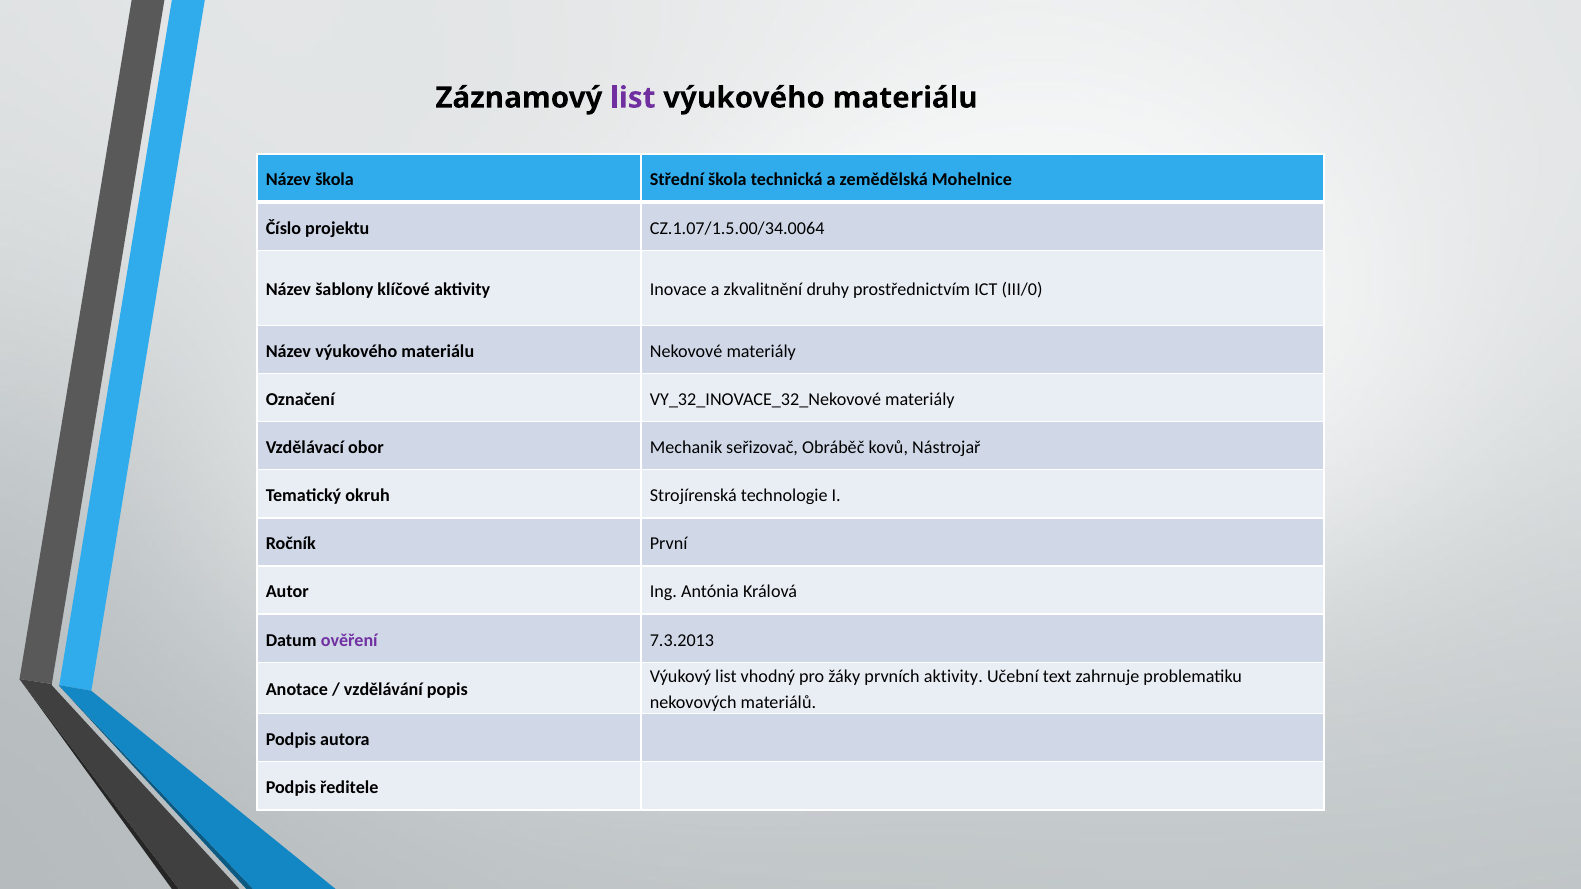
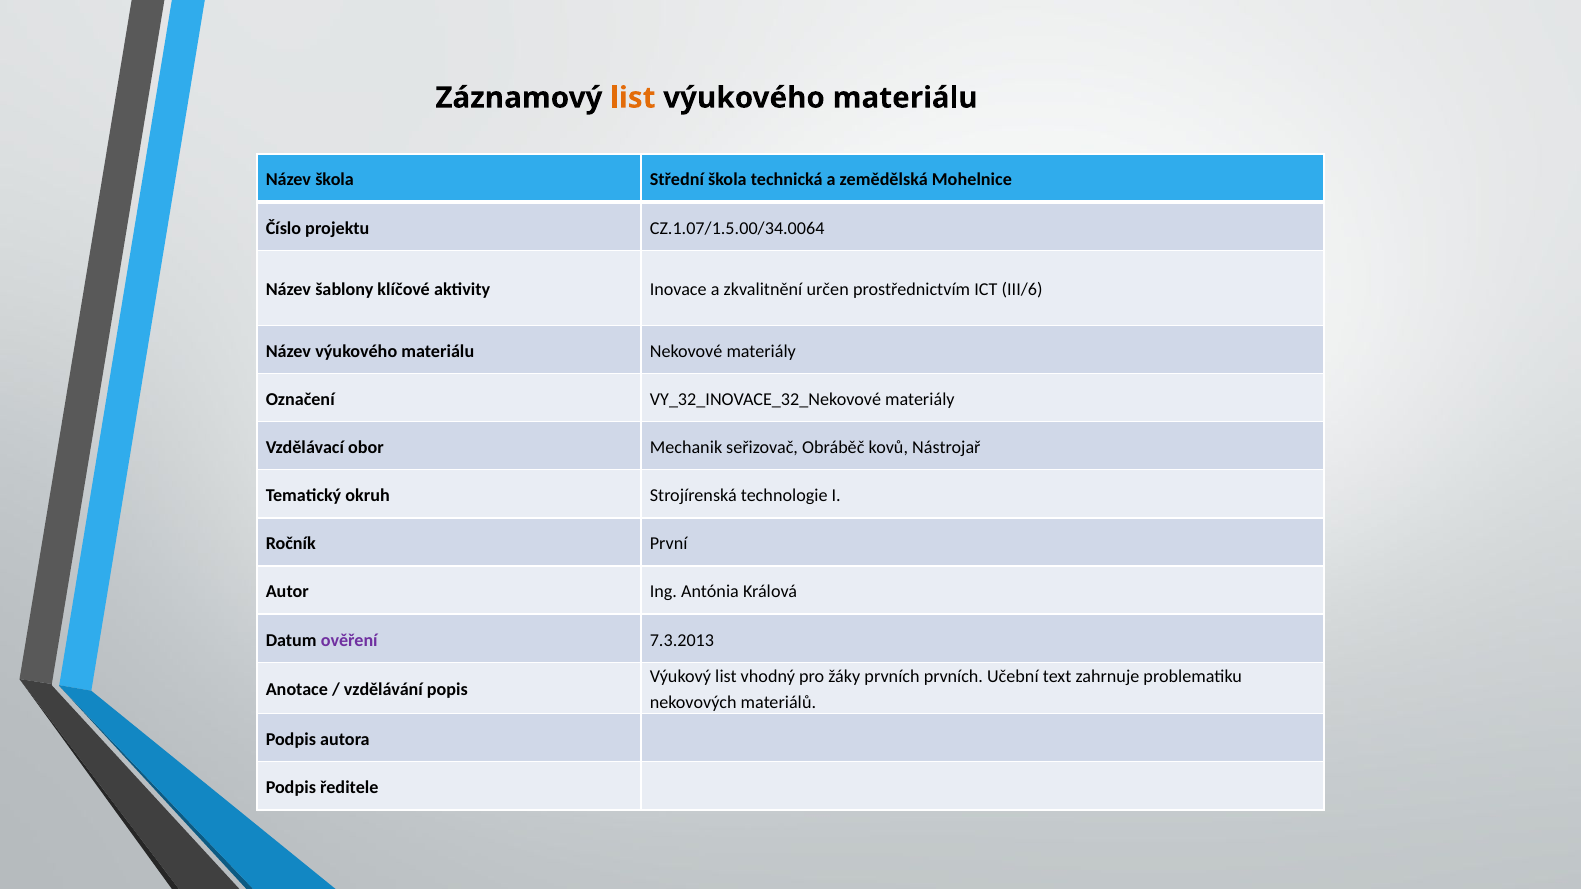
list at (633, 98) colour: purple -> orange
druhy: druhy -> určen
III/0: III/0 -> III/6
prvních aktivity: aktivity -> prvních
